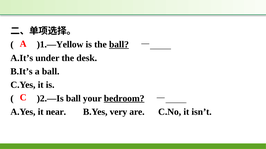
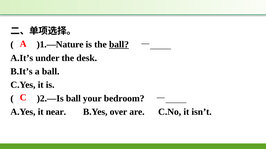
)1.—Yellow: )1.—Yellow -> )1.—Nature
bedroom underline: present -> none
very: very -> over
